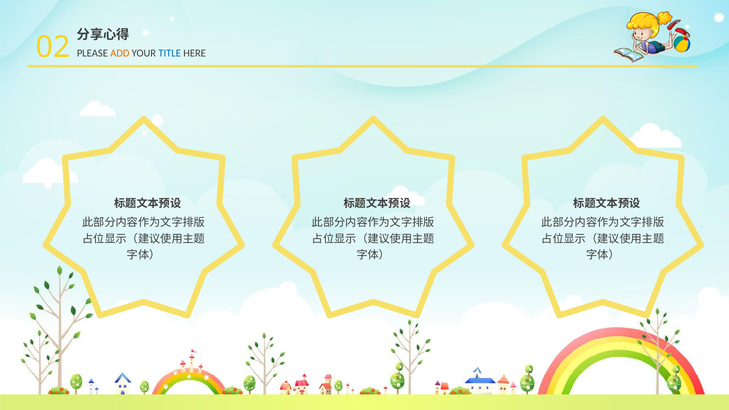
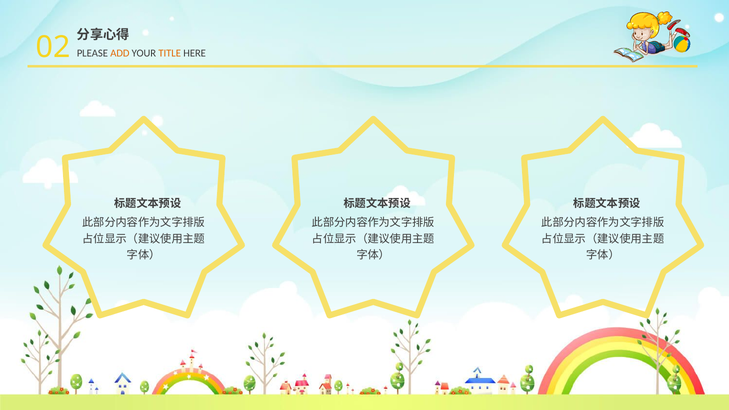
TITLE colour: blue -> orange
